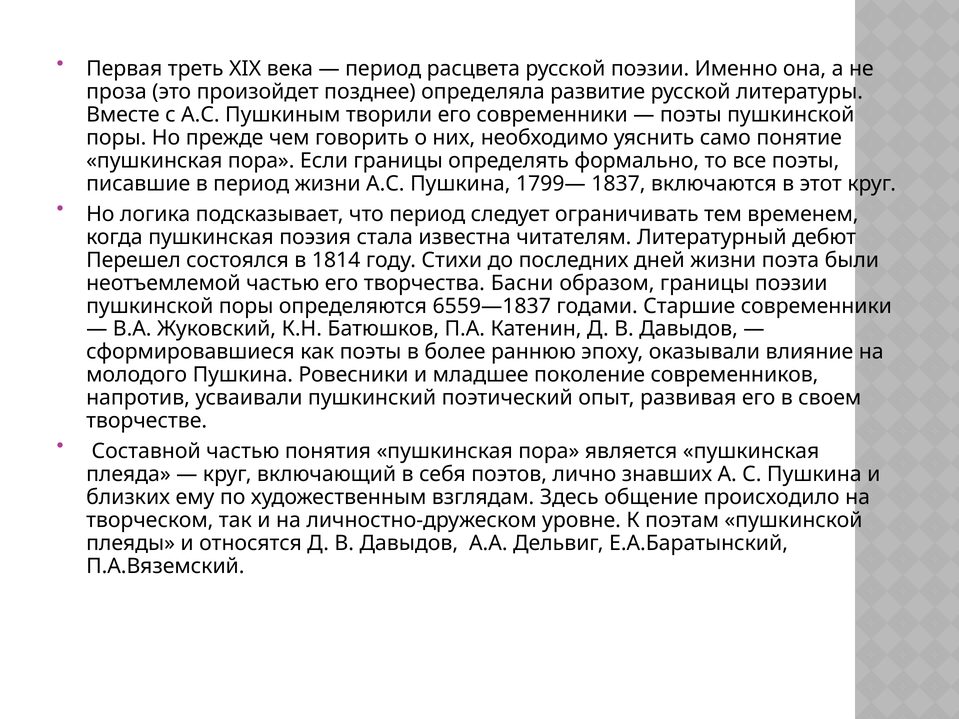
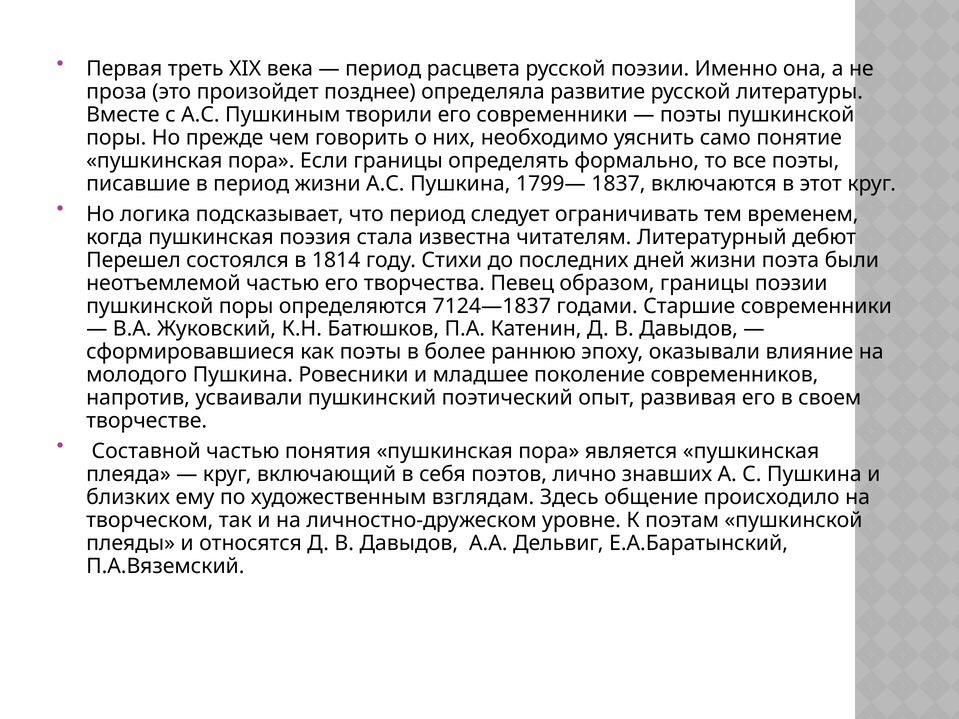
Басни: Басни -> Певец
6559—1837: 6559—1837 -> 7124—1837
